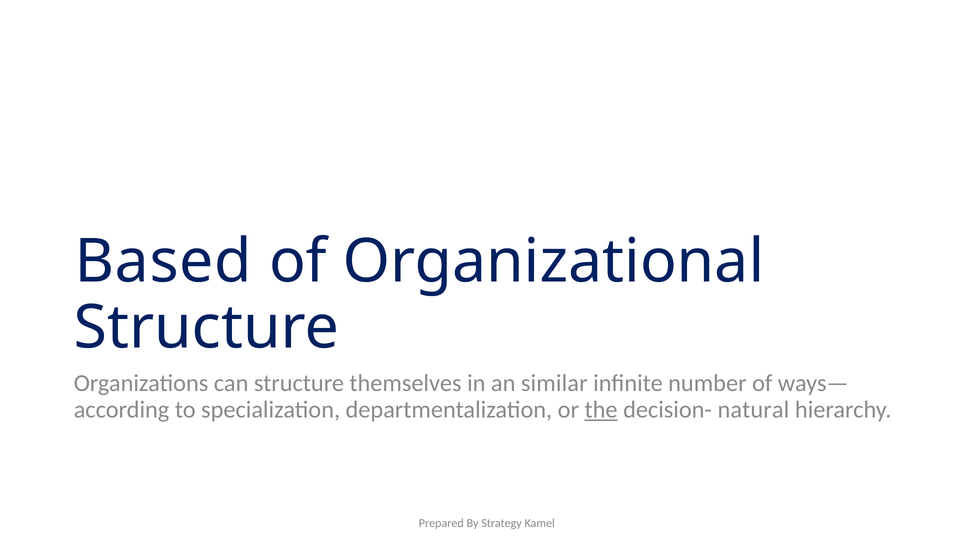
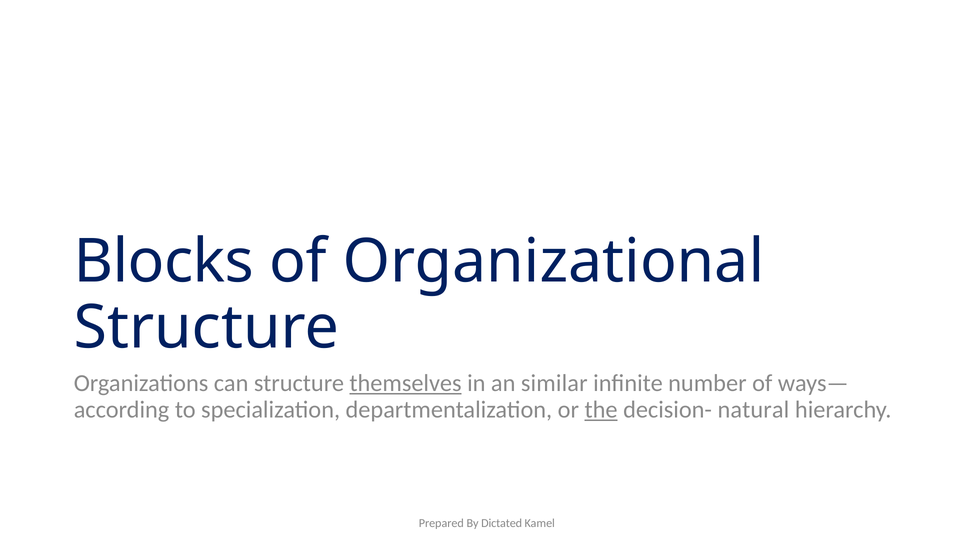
Based: Based -> Blocks
themselves underline: none -> present
Strategy: Strategy -> Dictated
